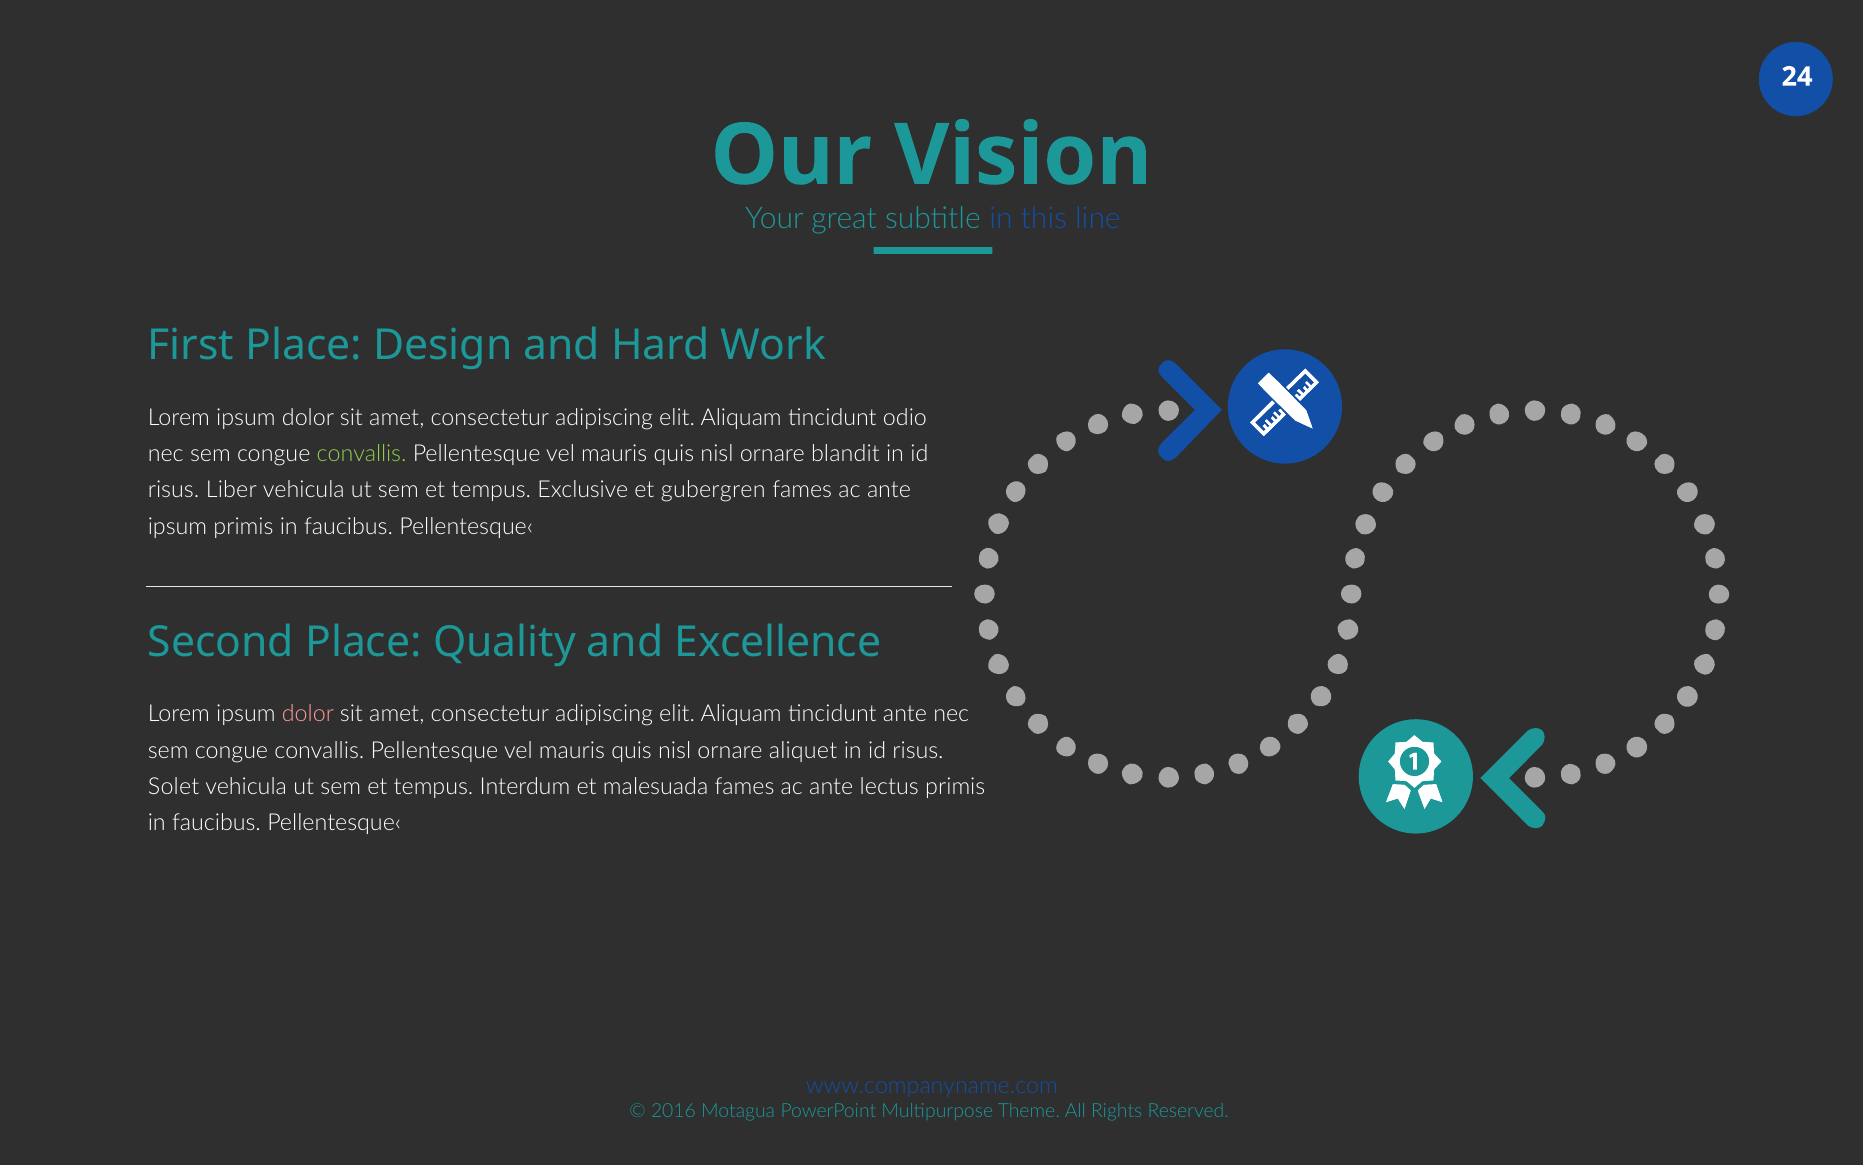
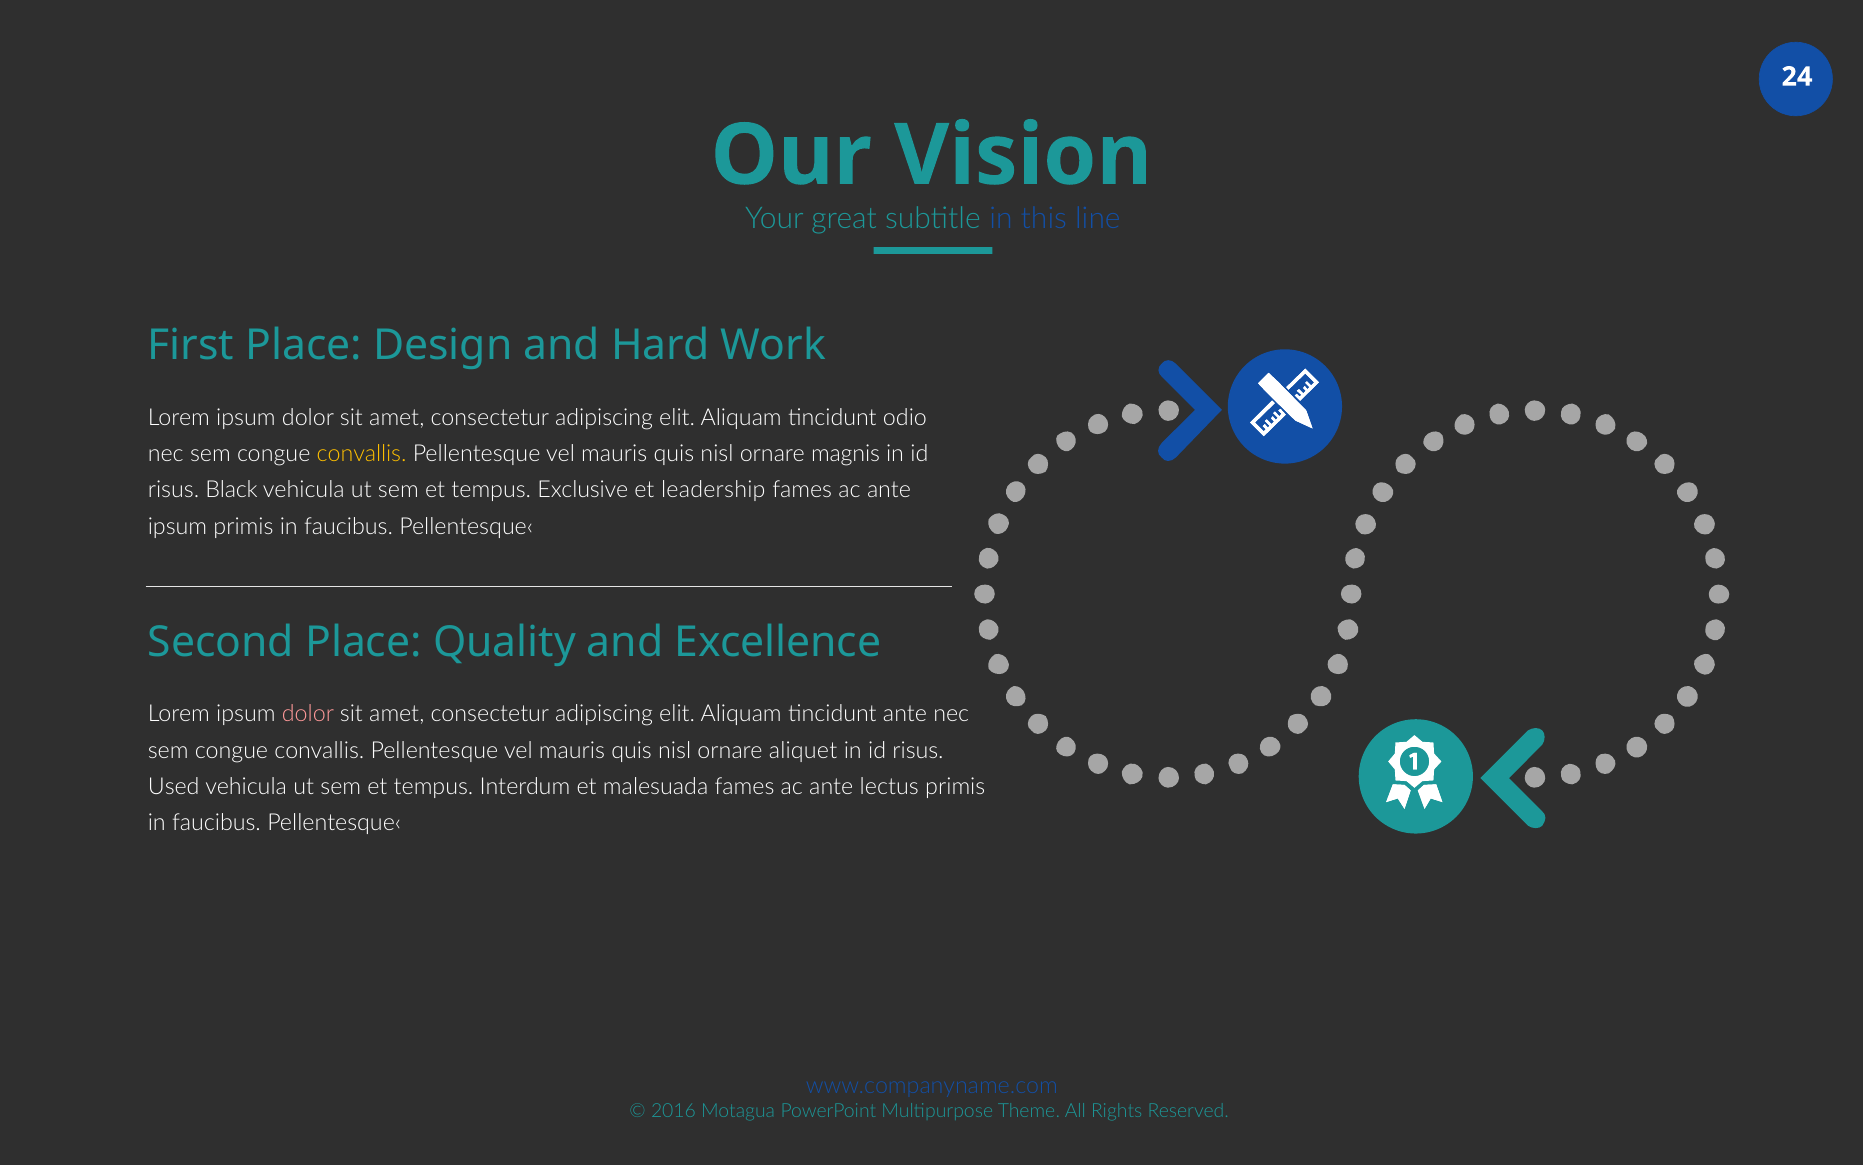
convallis at (362, 454) colour: light green -> yellow
blandit: blandit -> magnis
Liber: Liber -> Black
gubergren: gubergren -> leadership
Solet: Solet -> Used
